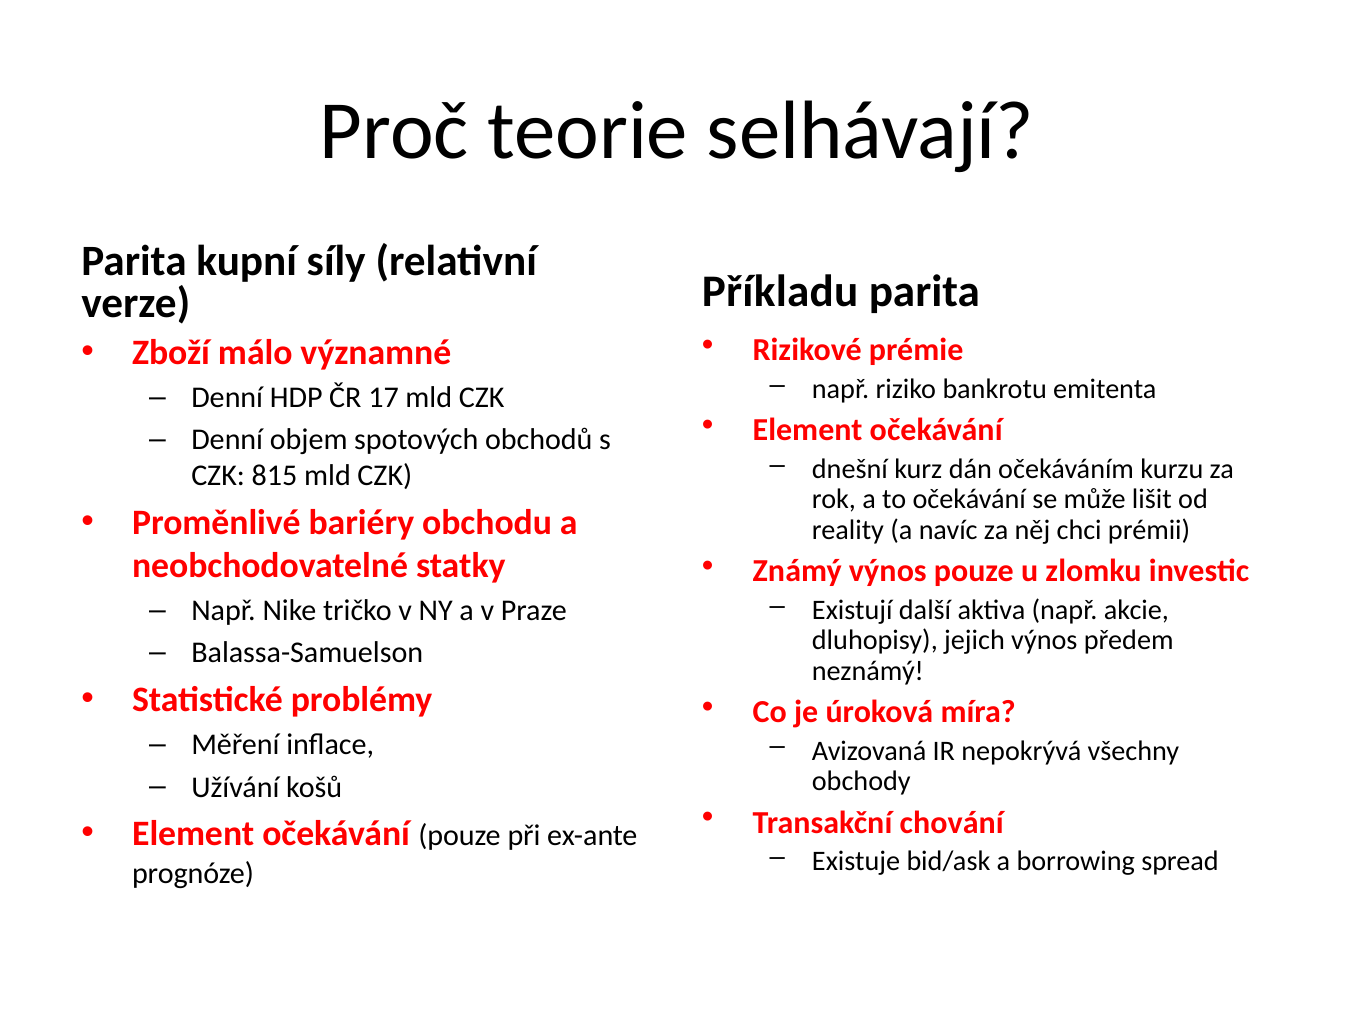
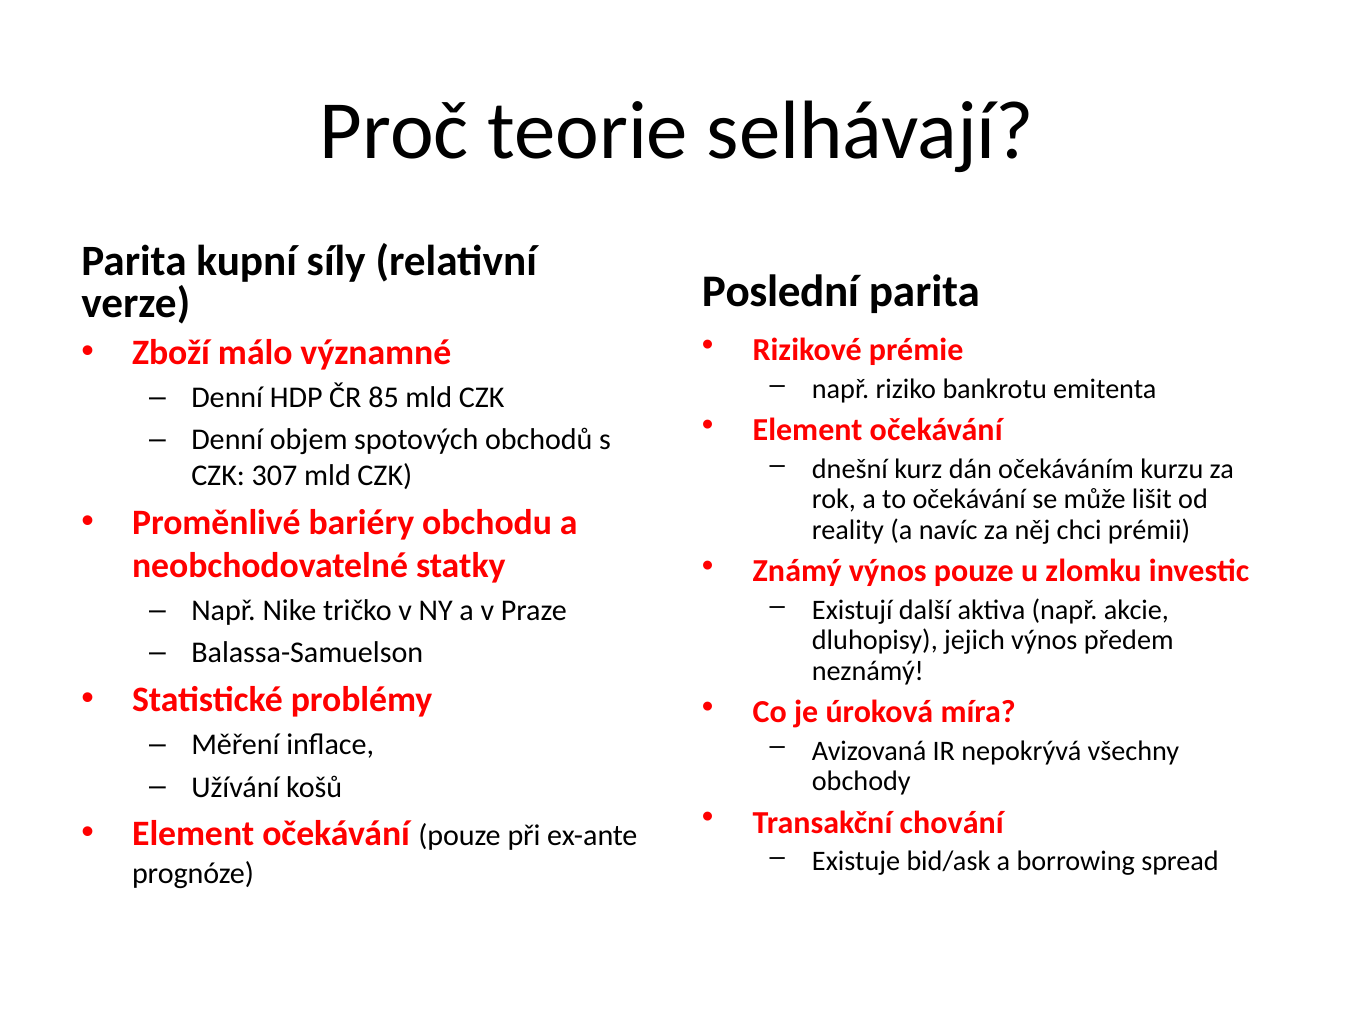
Příkladu: Příkladu -> Poslední
17: 17 -> 85
815: 815 -> 307
